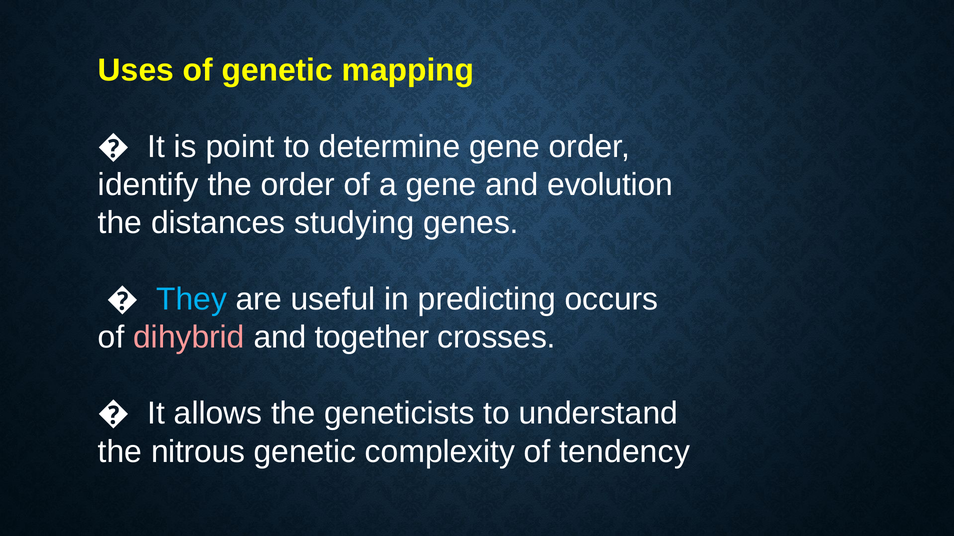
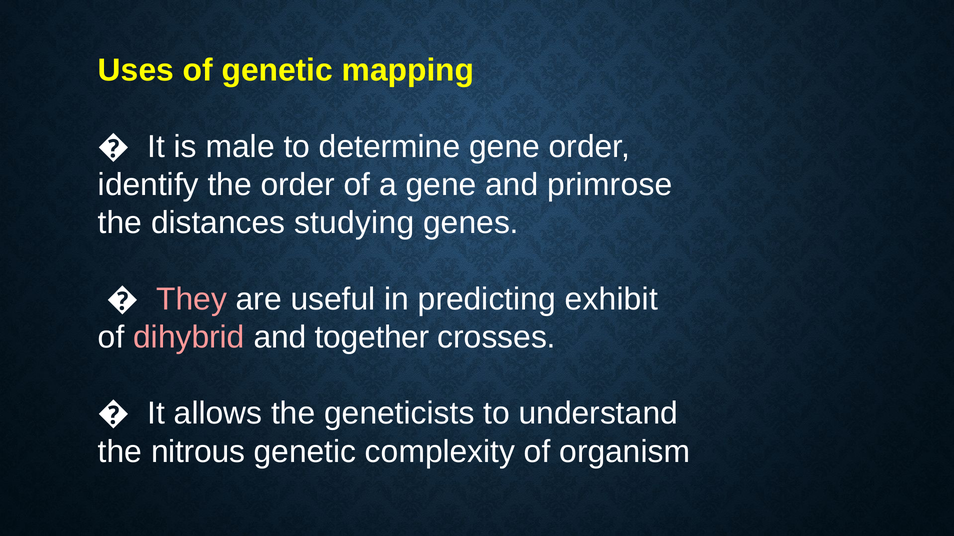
point: point -> male
evolution: evolution -> primrose
They colour: light blue -> pink
occurs: occurs -> exhibit
tendency: tendency -> organism
